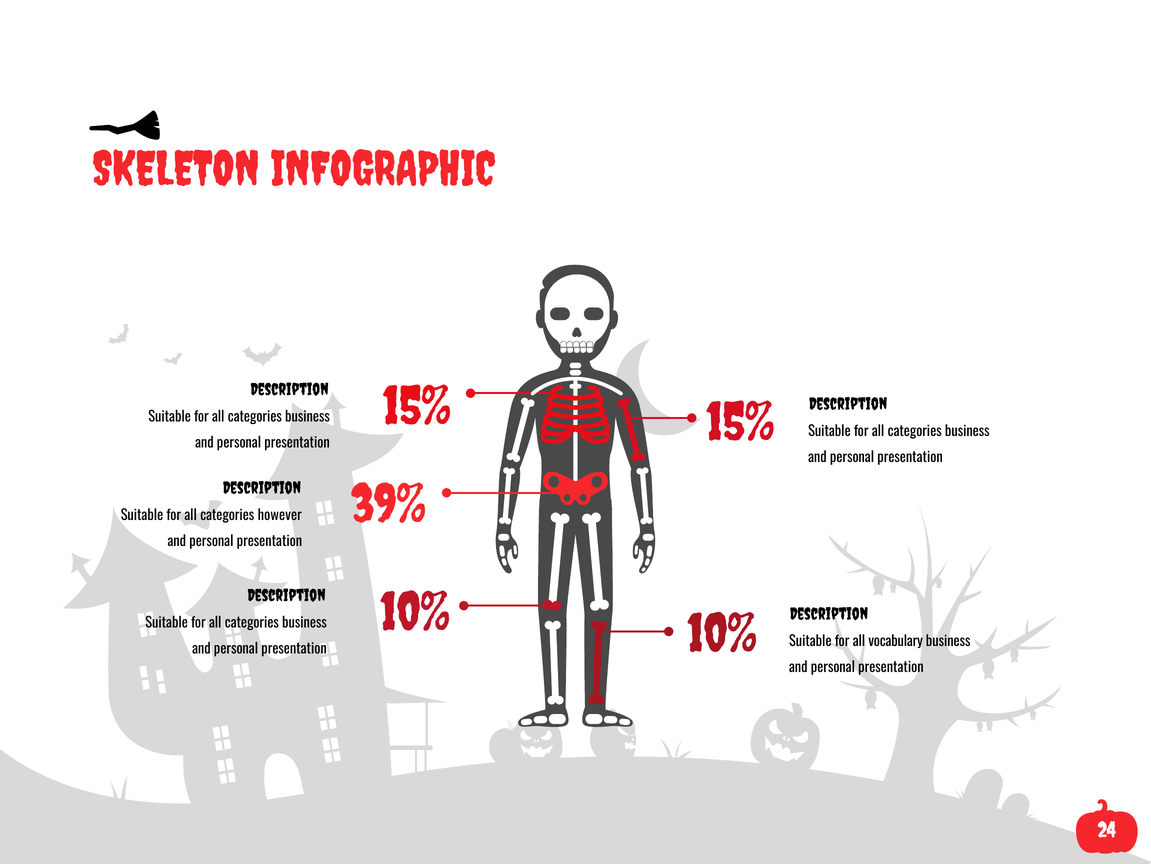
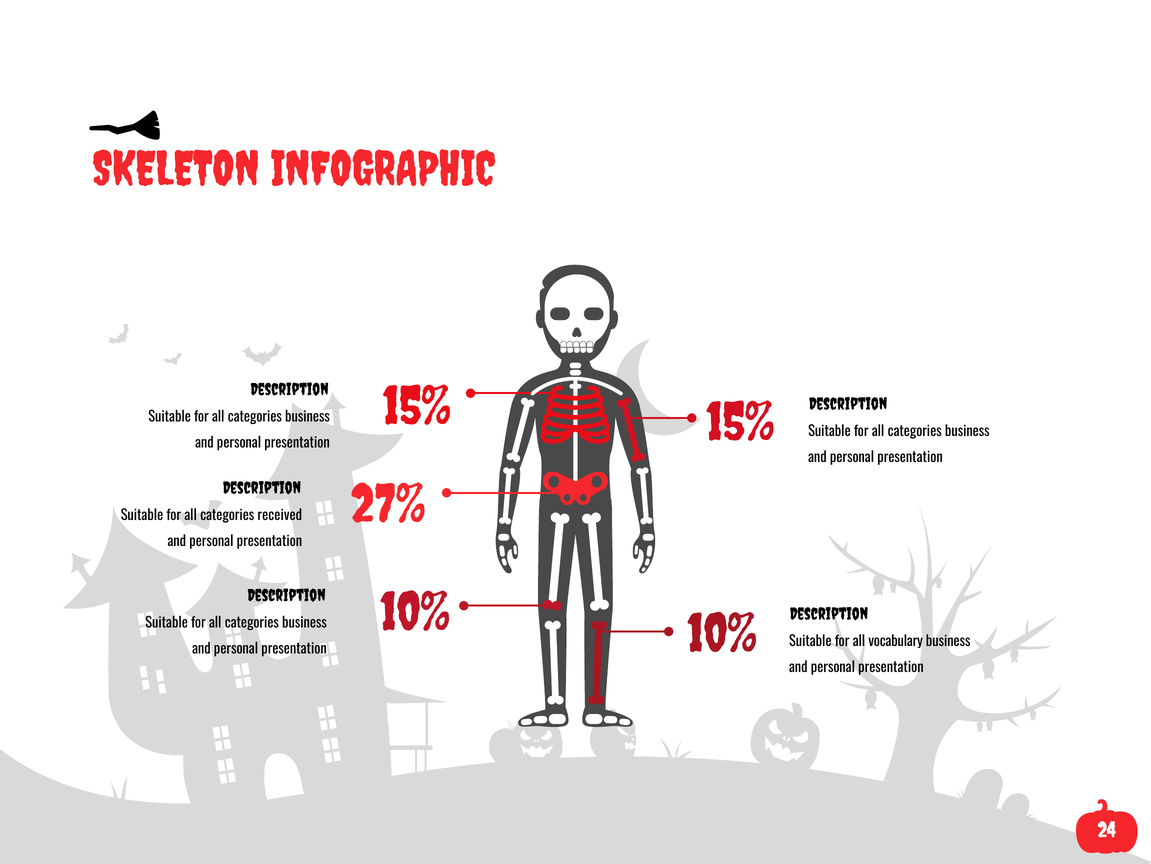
39%: 39% -> 27%
however: however -> received
